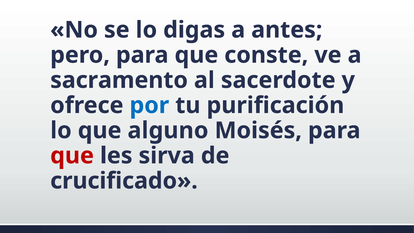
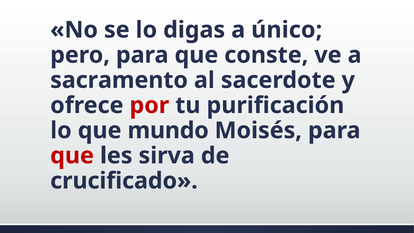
antes: antes -> único
por colour: blue -> red
alguno: alguno -> mundo
